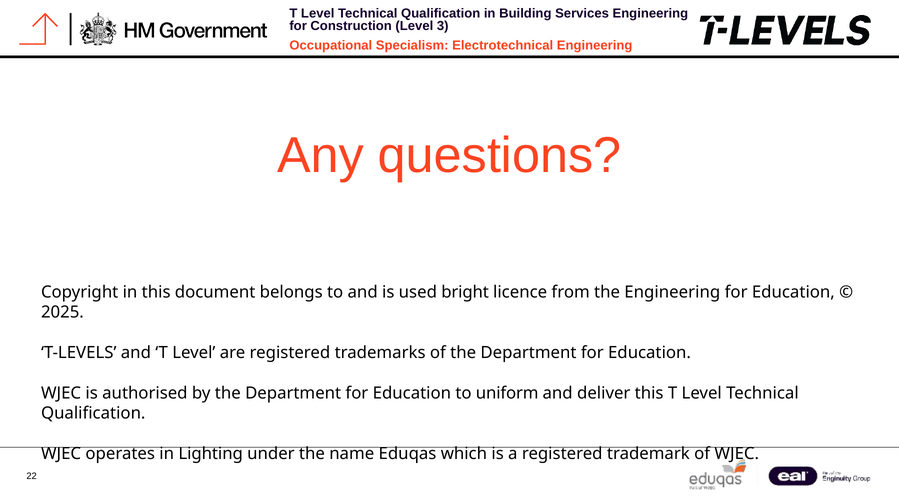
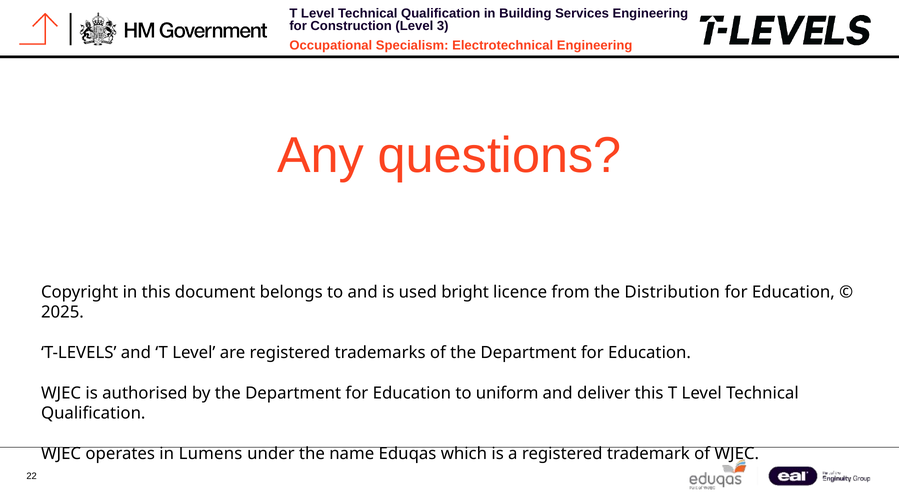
the Engineering: Engineering -> Distribution
Lighting: Lighting -> Lumens
